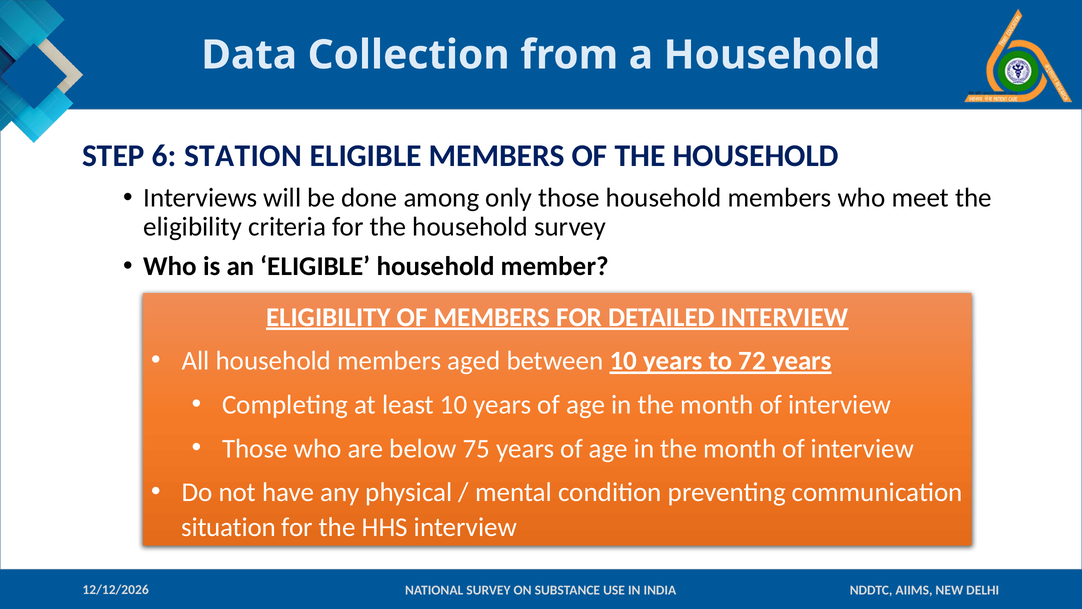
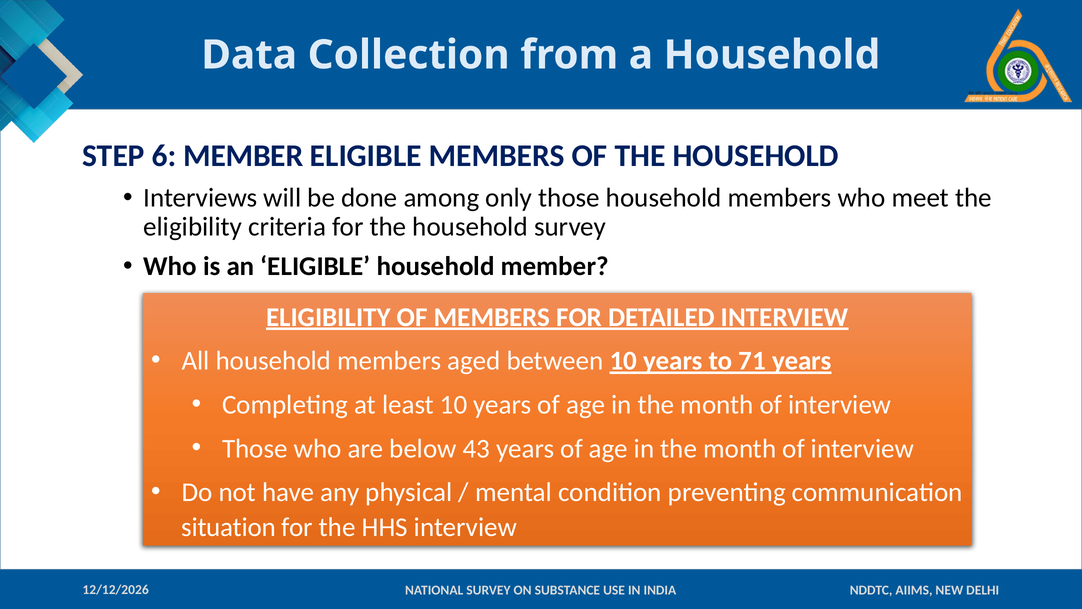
6 STATION: STATION -> MEMBER
72: 72 -> 71
75: 75 -> 43
